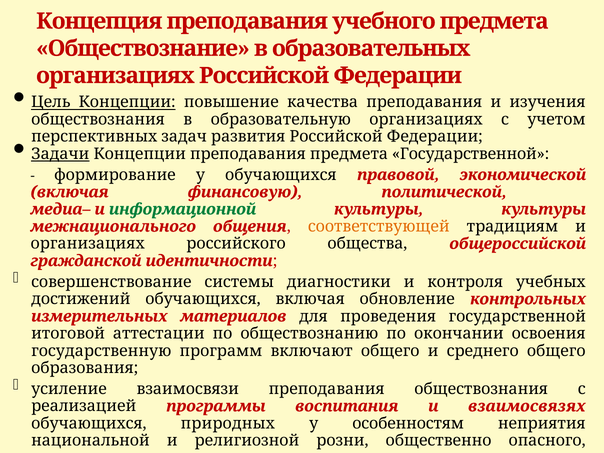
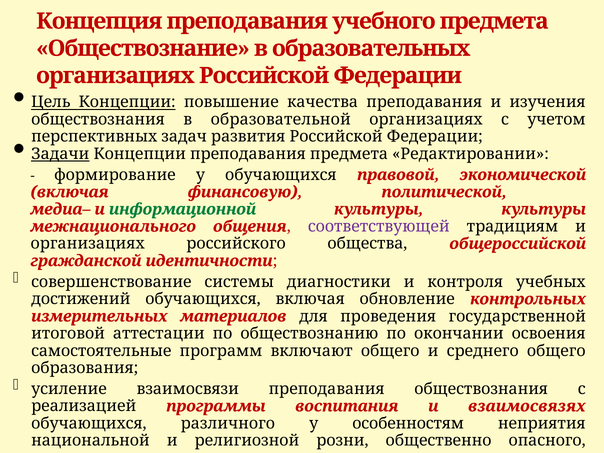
образовательную: образовательную -> образовательной
предмета Государственной: Государственной -> Редактировании
соответствующей colour: orange -> purple
государственную: государственную -> самостоятельные
природных: природных -> различного
